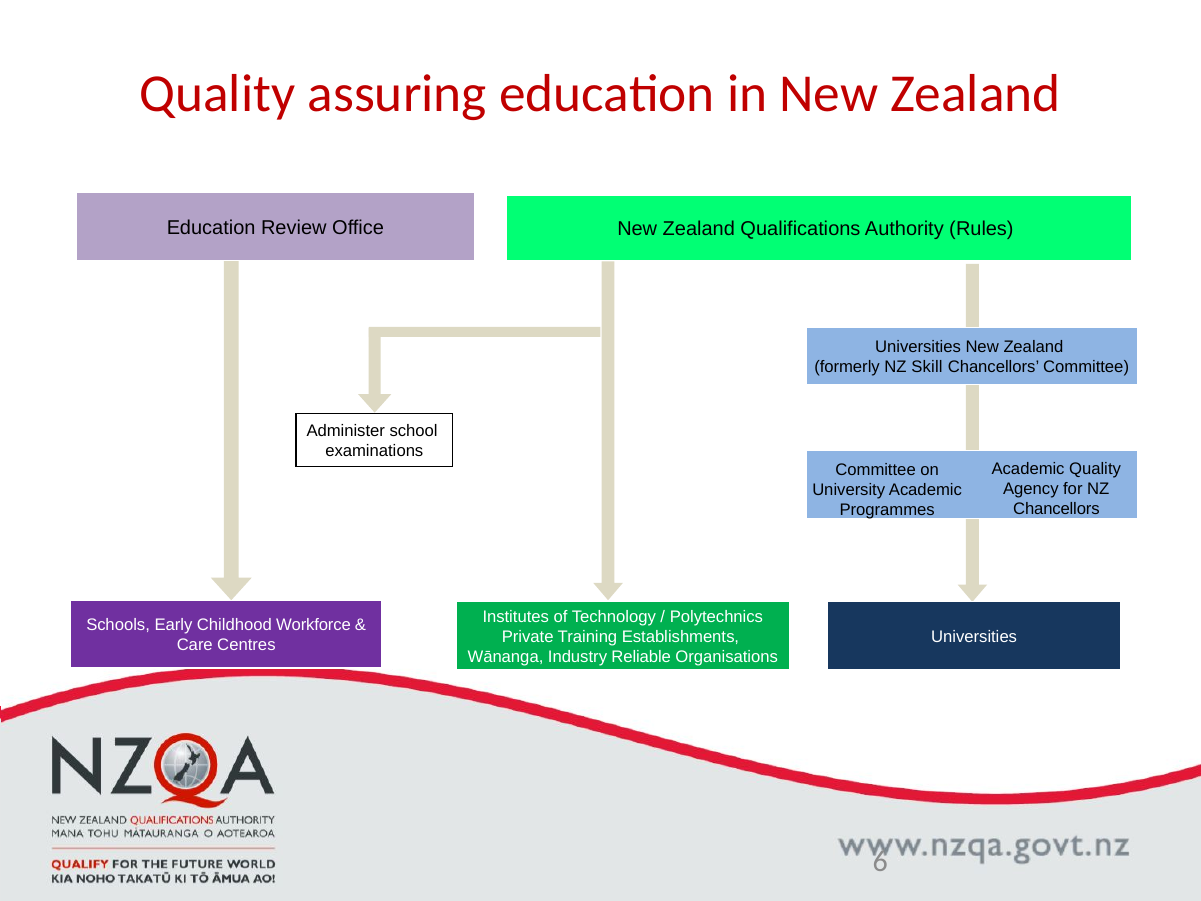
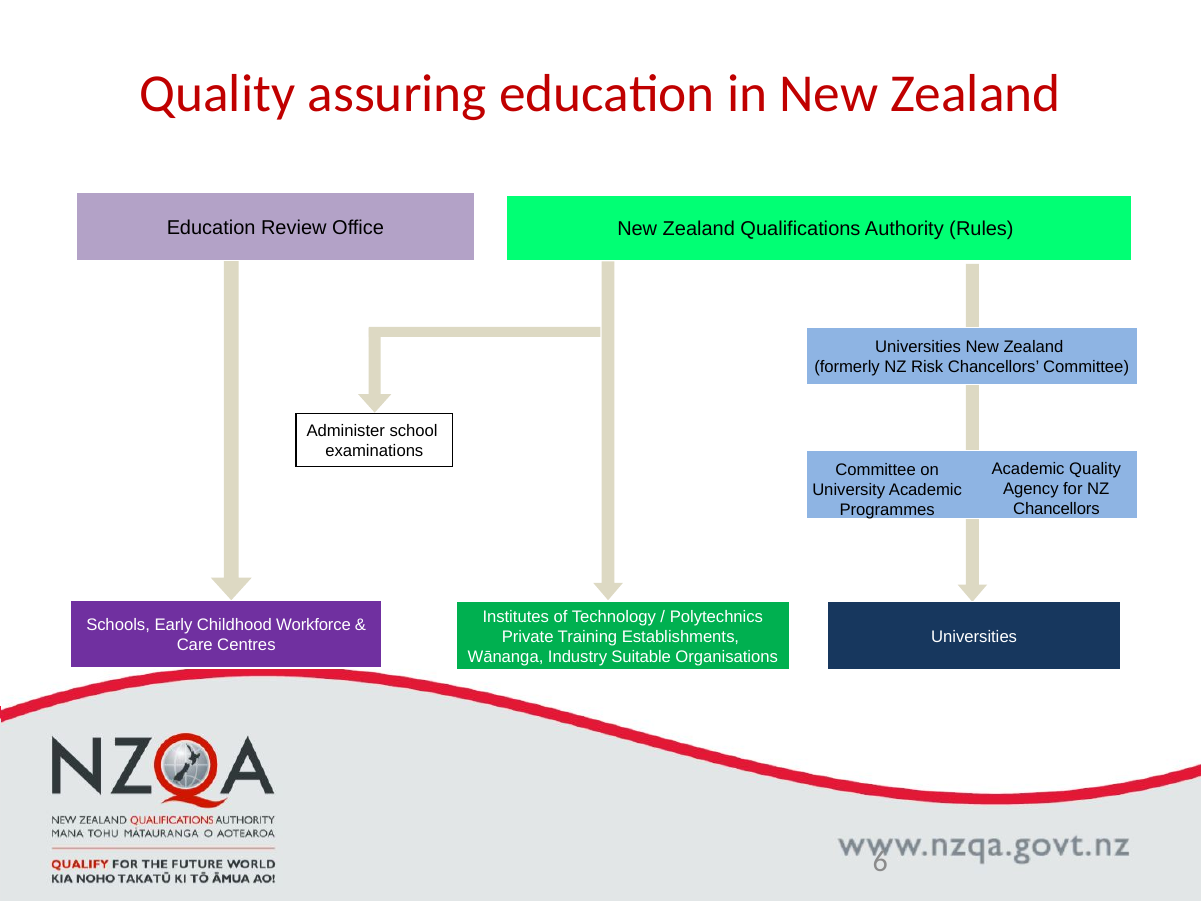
Skill: Skill -> Risk
Reliable: Reliable -> Suitable
